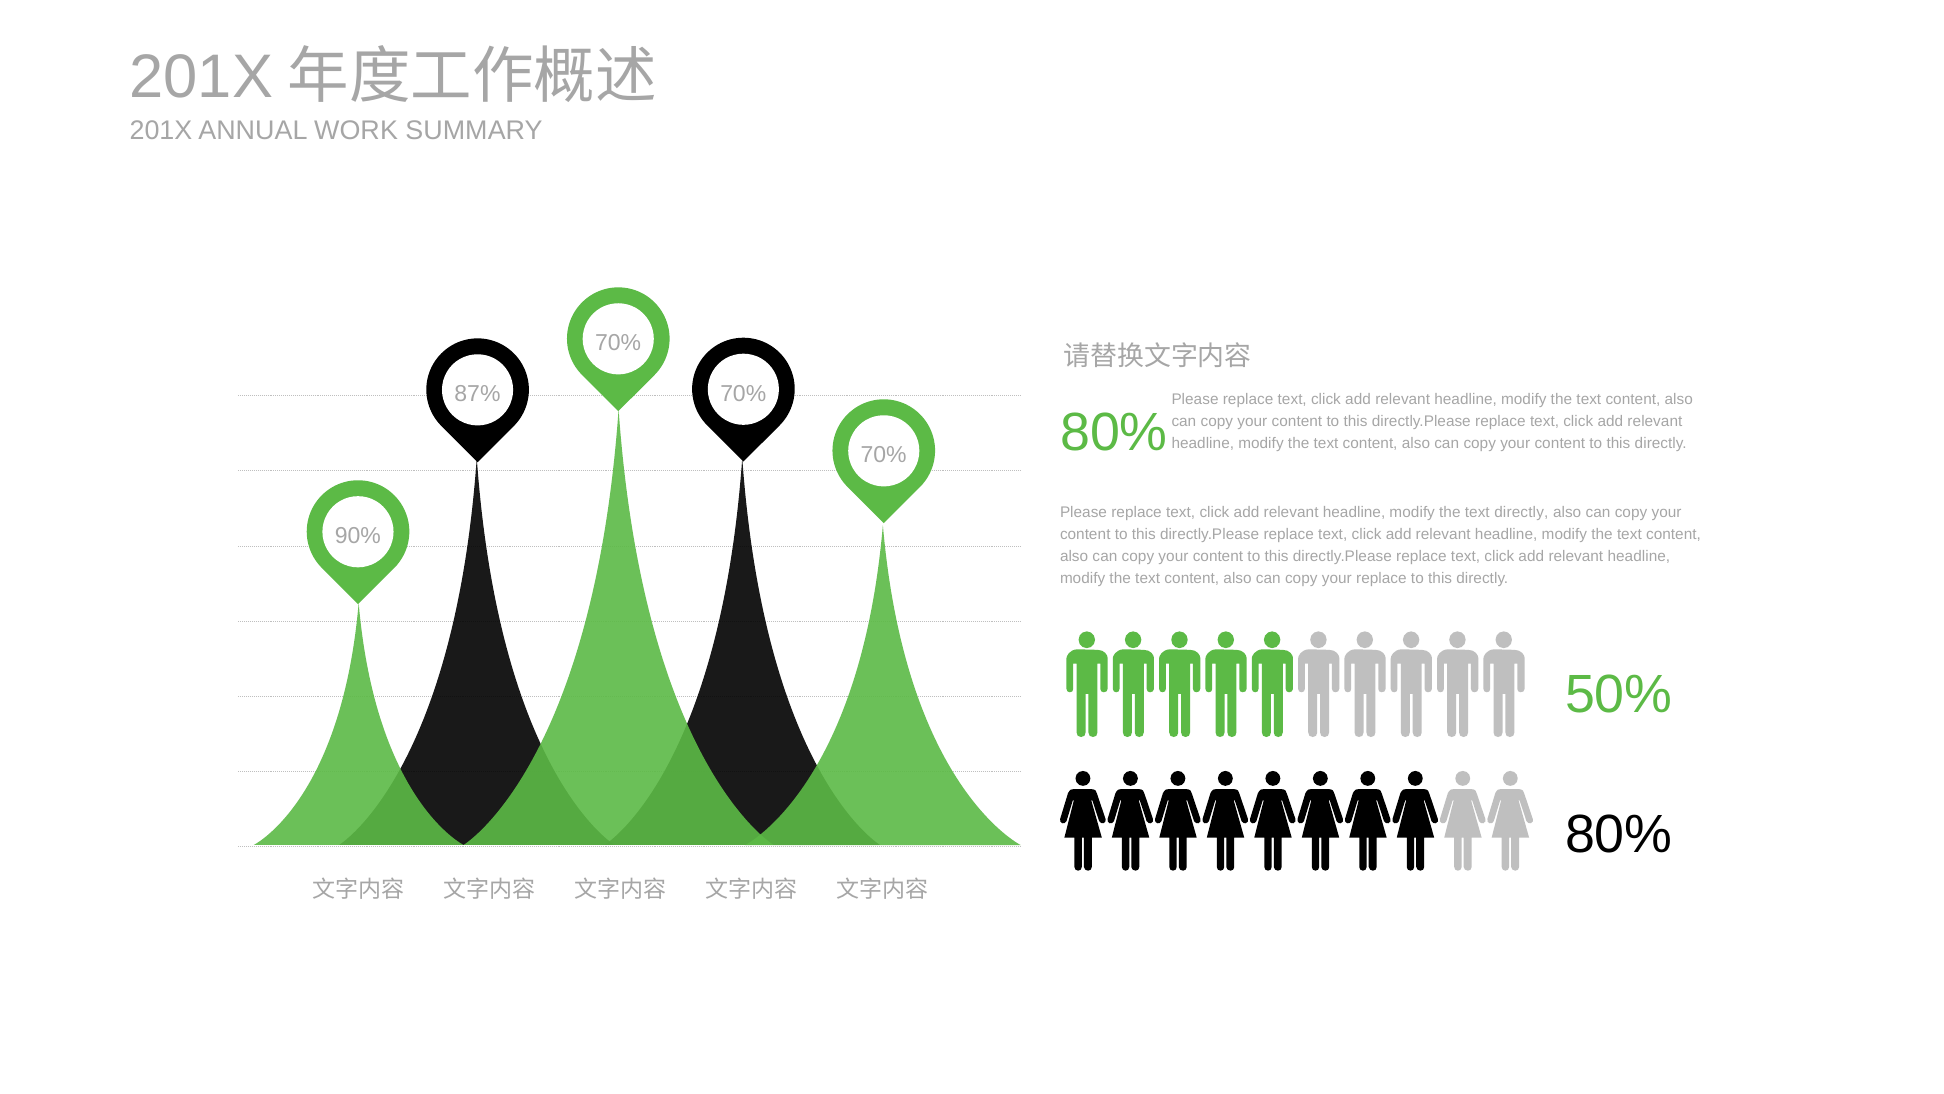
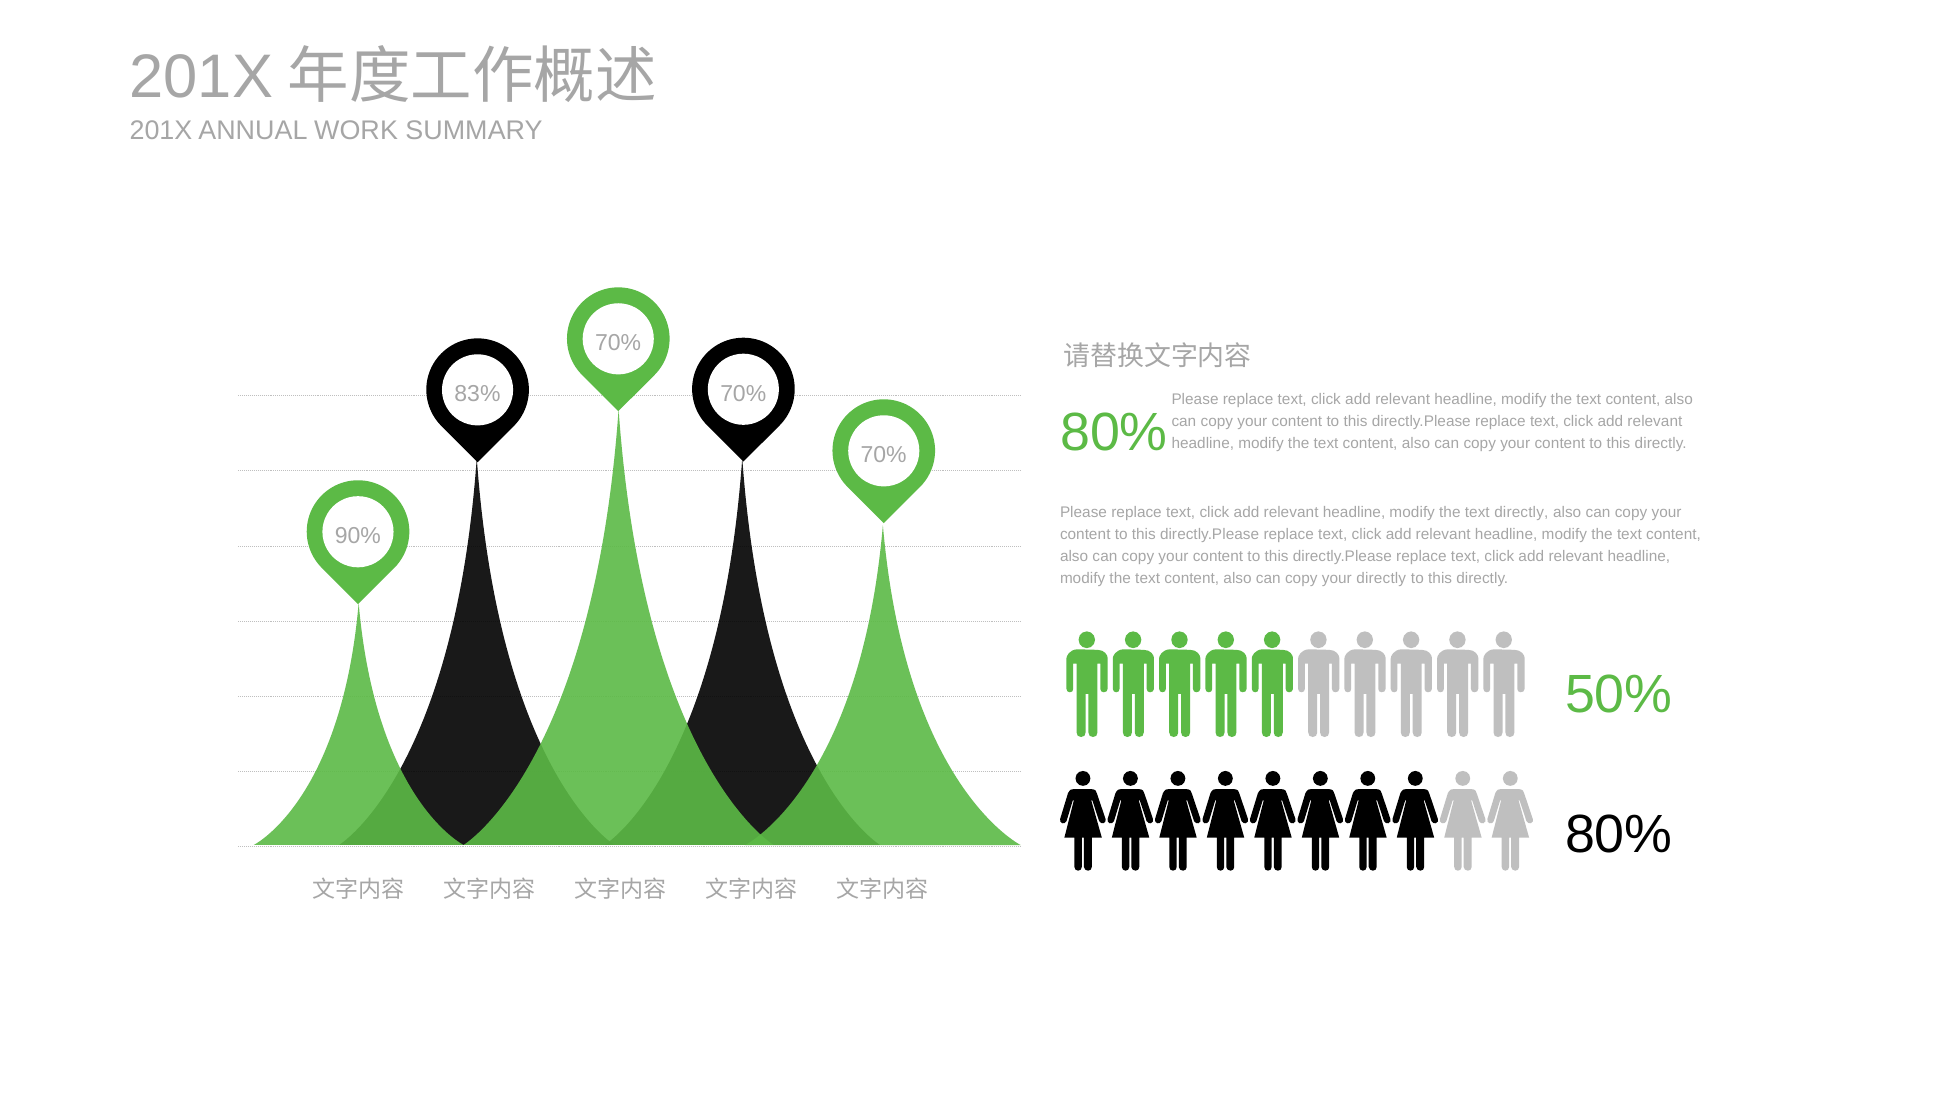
87%: 87% -> 83%
your replace: replace -> directly
